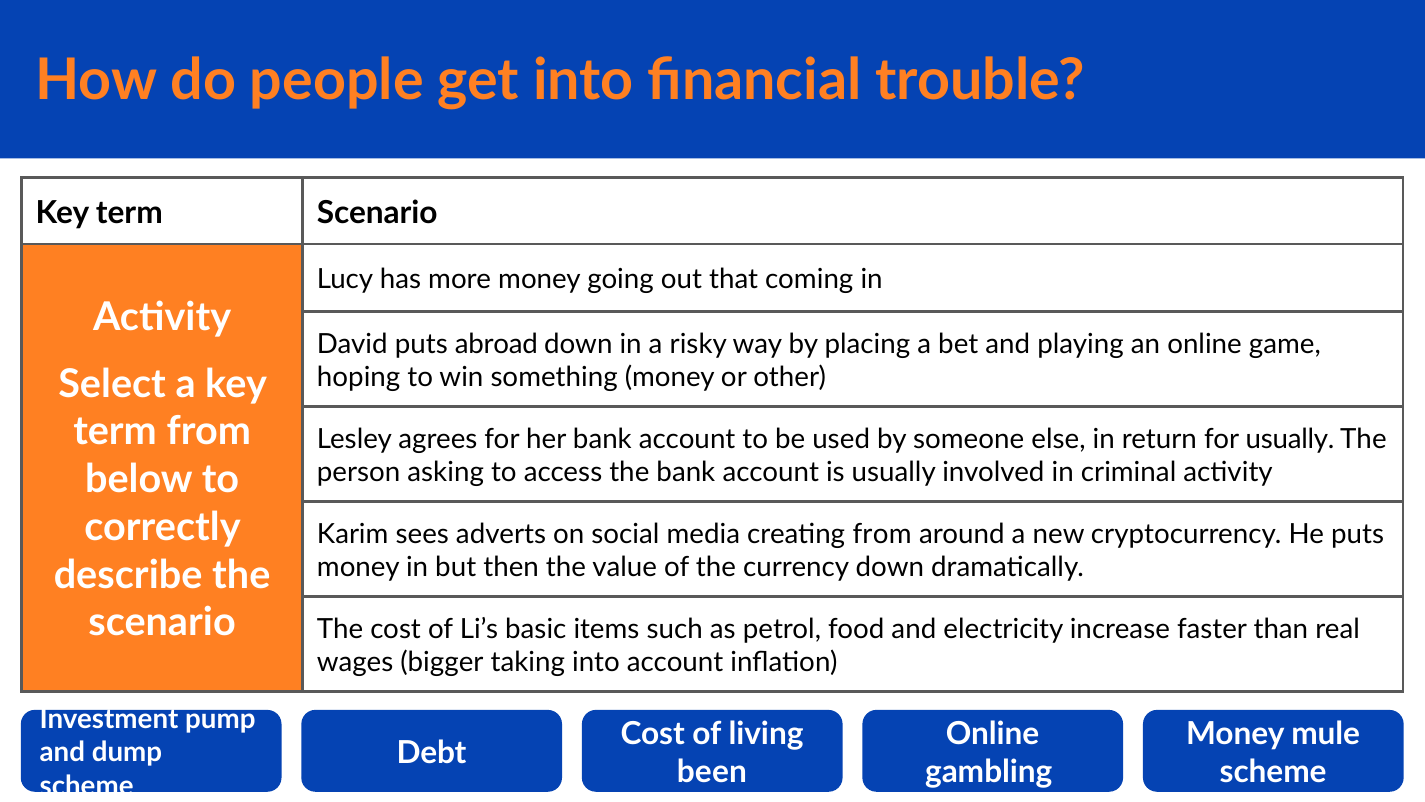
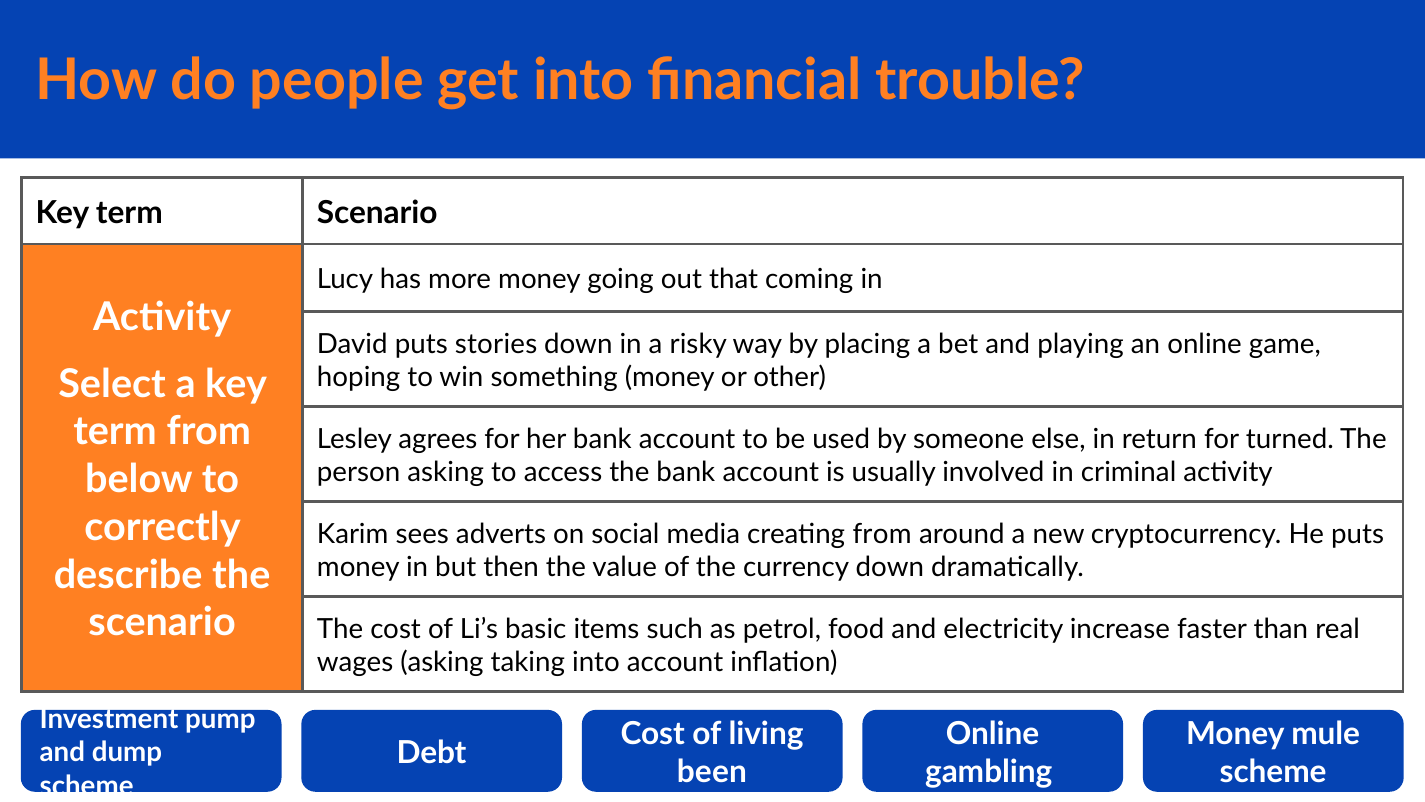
abroad: abroad -> stories
for usually: usually -> turned
wages bigger: bigger -> asking
